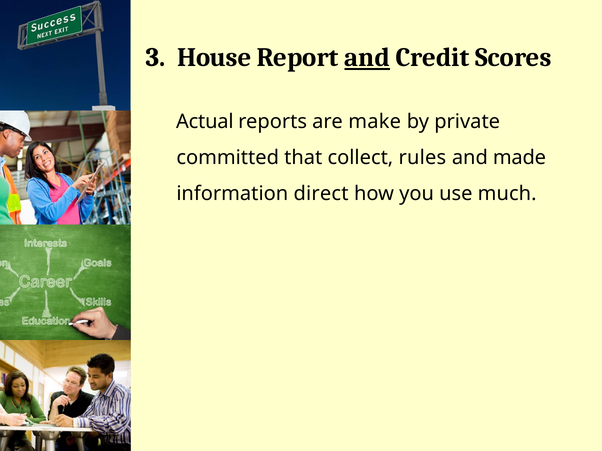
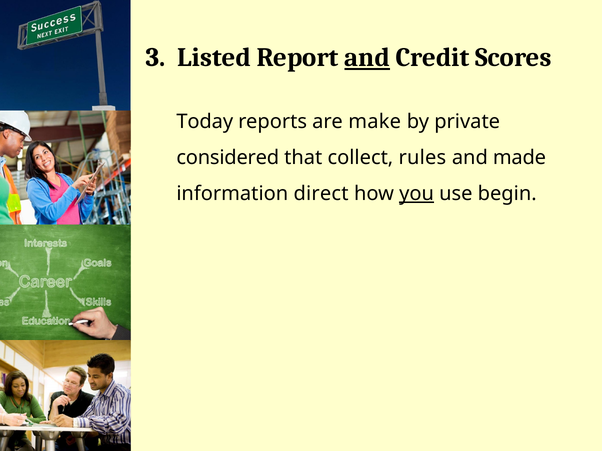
House: House -> Listed
Actual: Actual -> Today
committed: committed -> considered
you underline: none -> present
much: much -> begin
